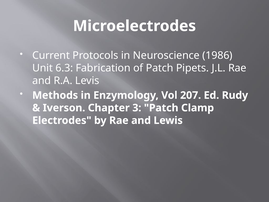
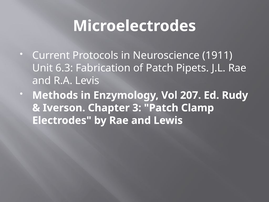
1986: 1986 -> 1911
